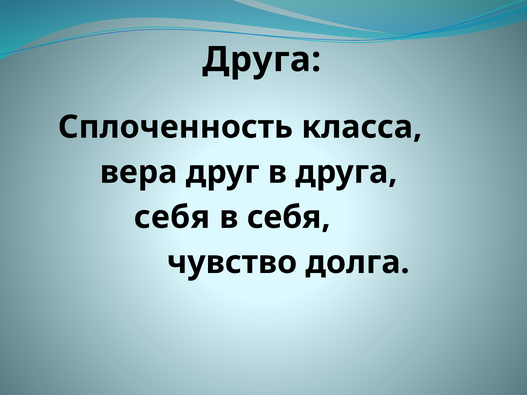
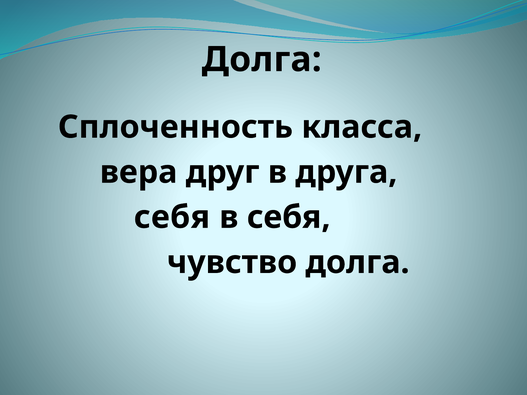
Друга at (262, 60): Друга -> Долга
